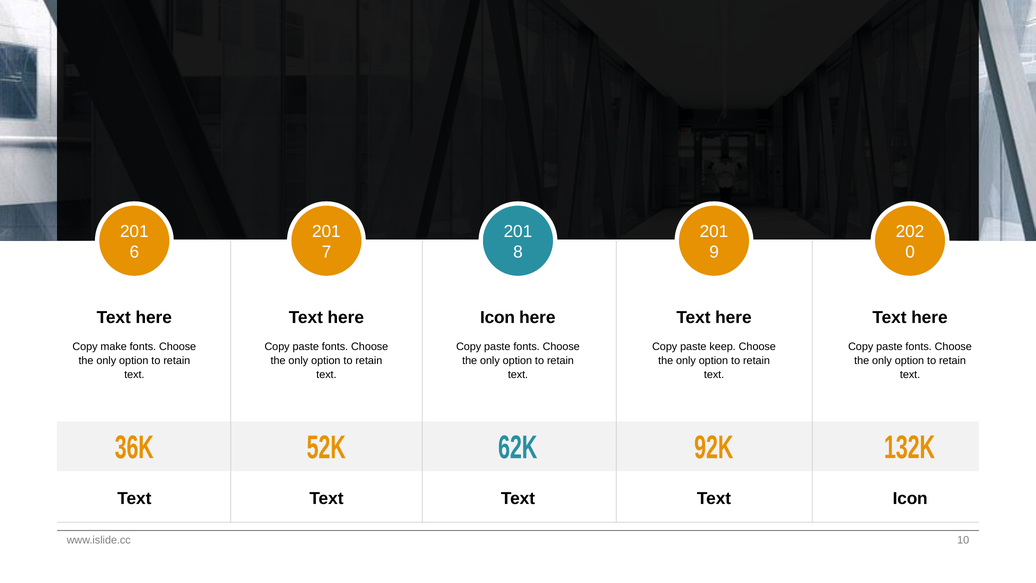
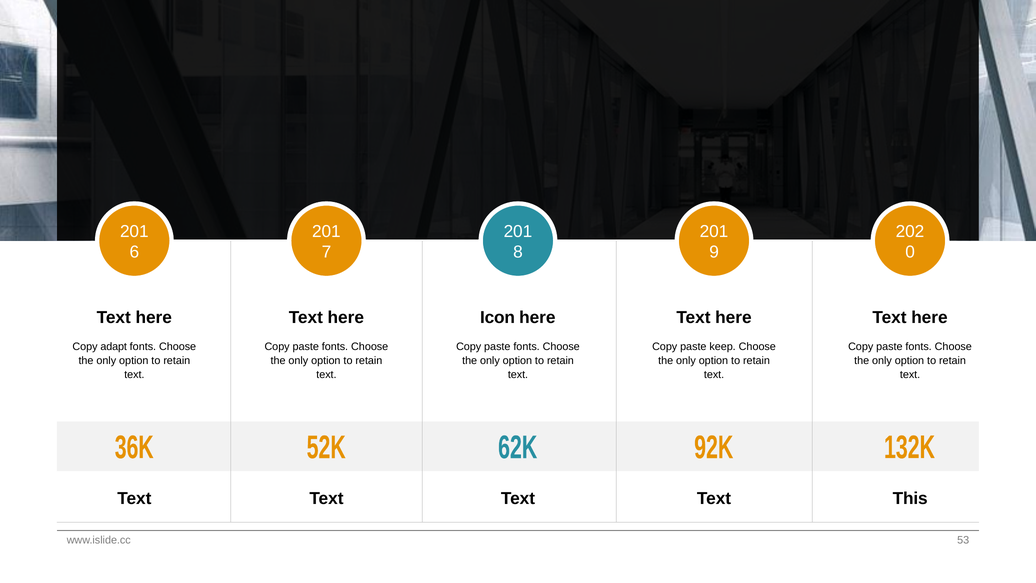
make: make -> adapt
Icon at (910, 498): Icon -> This
10: 10 -> 53
